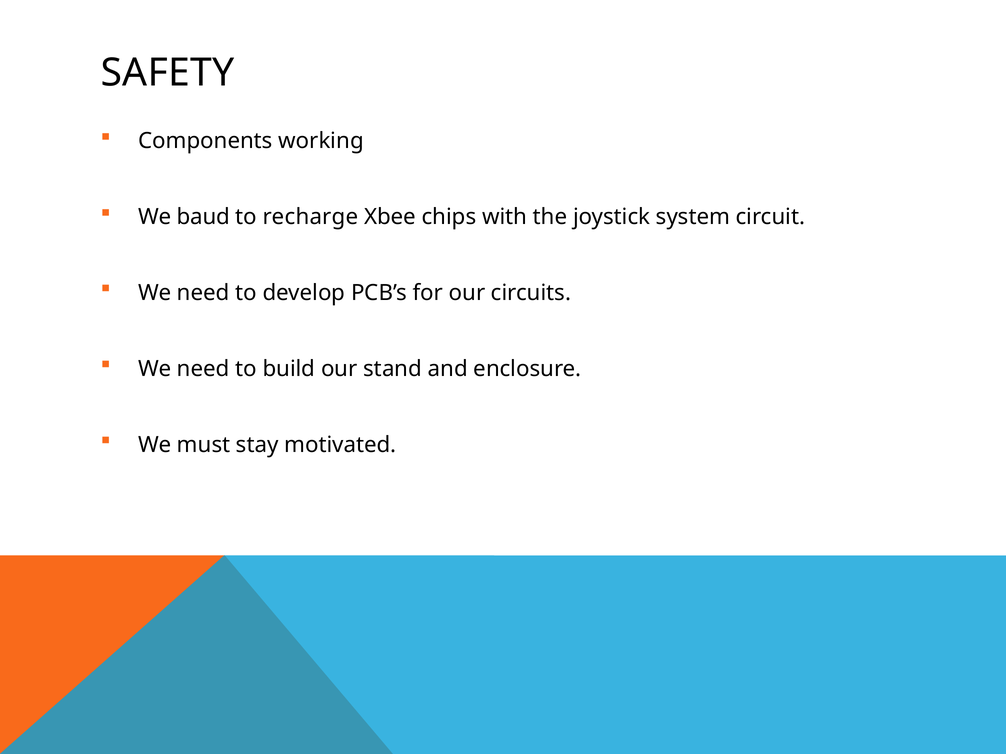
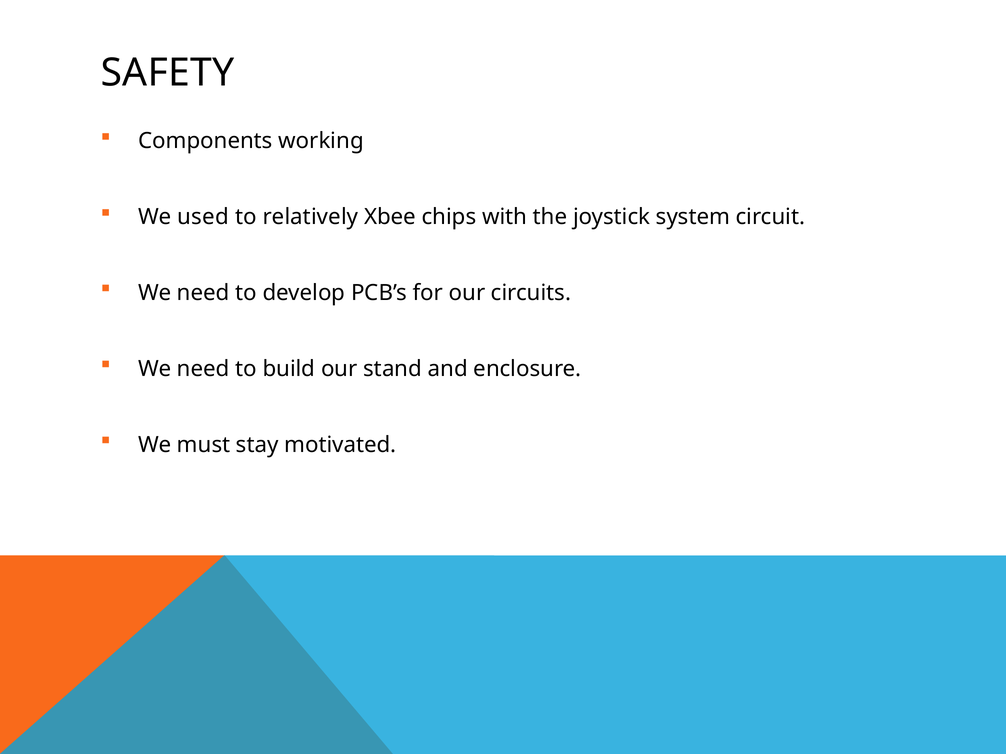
baud: baud -> used
recharge: recharge -> relatively
